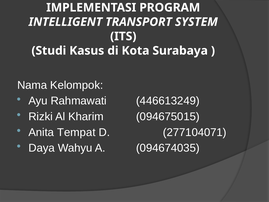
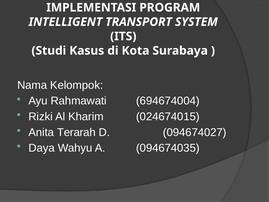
446613249: 446613249 -> 694674004
094675015: 094675015 -> 024674015
Tempat: Tempat -> Terarah
277104071: 277104071 -> 094674027
